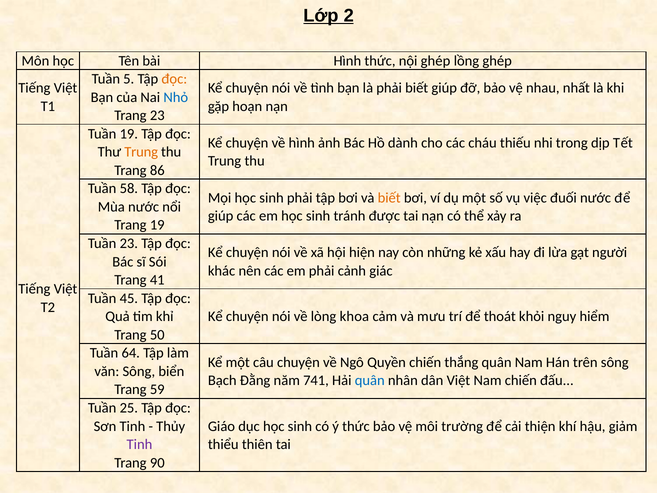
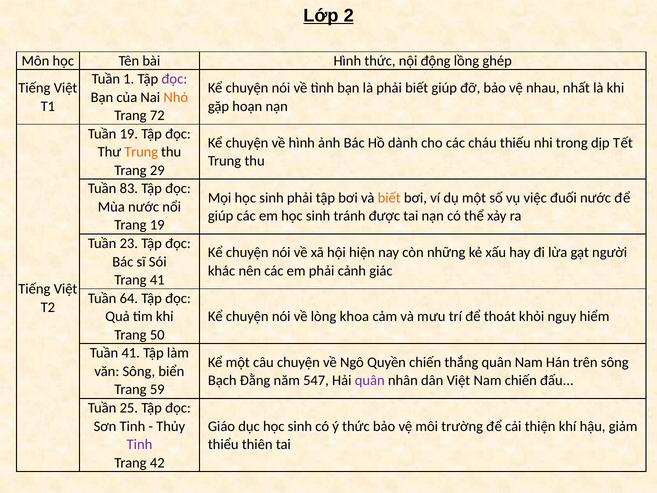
nội ghép: ghép -> động
5: 5 -> 1
đọc at (174, 79) colour: orange -> purple
Nhỏ colour: blue -> orange
Trang 23: 23 -> 72
86: 86 -> 29
58: 58 -> 83
45: 45 -> 64
Tuần 64: 64 -> 41
741: 741 -> 547
quân at (370, 380) colour: blue -> purple
90: 90 -> 42
